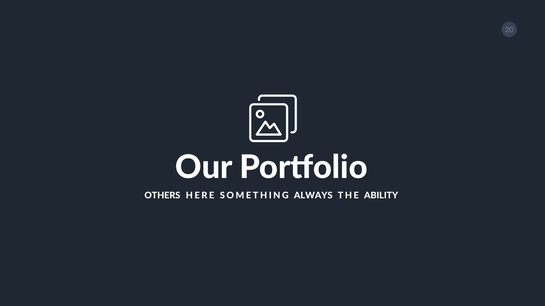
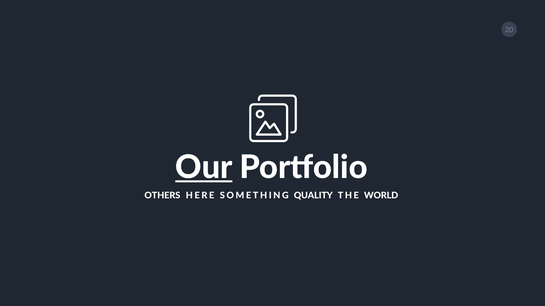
Our underline: none -> present
ALWAYS: ALWAYS -> QUALITY
ABILITY: ABILITY -> WORLD
